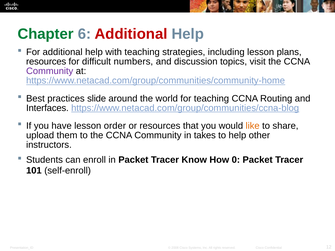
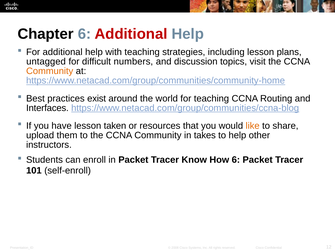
Chapter colour: green -> black
resources at (46, 62): resources -> untagged
Community at (50, 71) colour: purple -> orange
slide: slide -> exist
order: order -> taken
How 0: 0 -> 6
